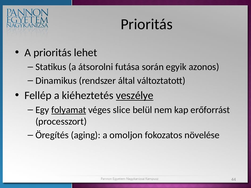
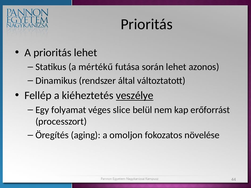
átsorolni: átsorolni -> mértékű
során egyik: egyik -> lehet
folyamat underline: present -> none
